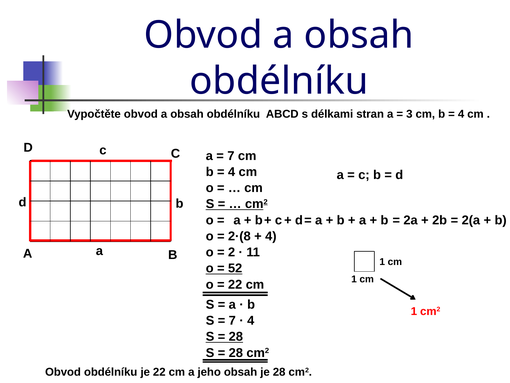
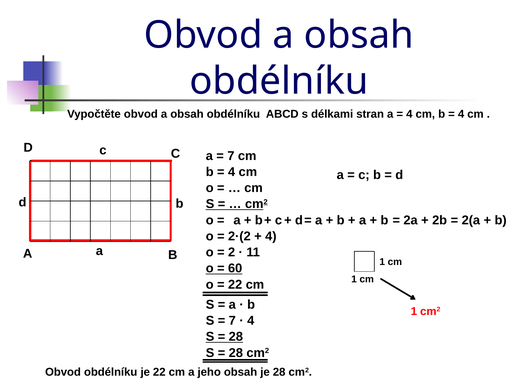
3 at (409, 114): 3 -> 4
2·(8: 2·(8 -> 2·(2
52: 52 -> 60
